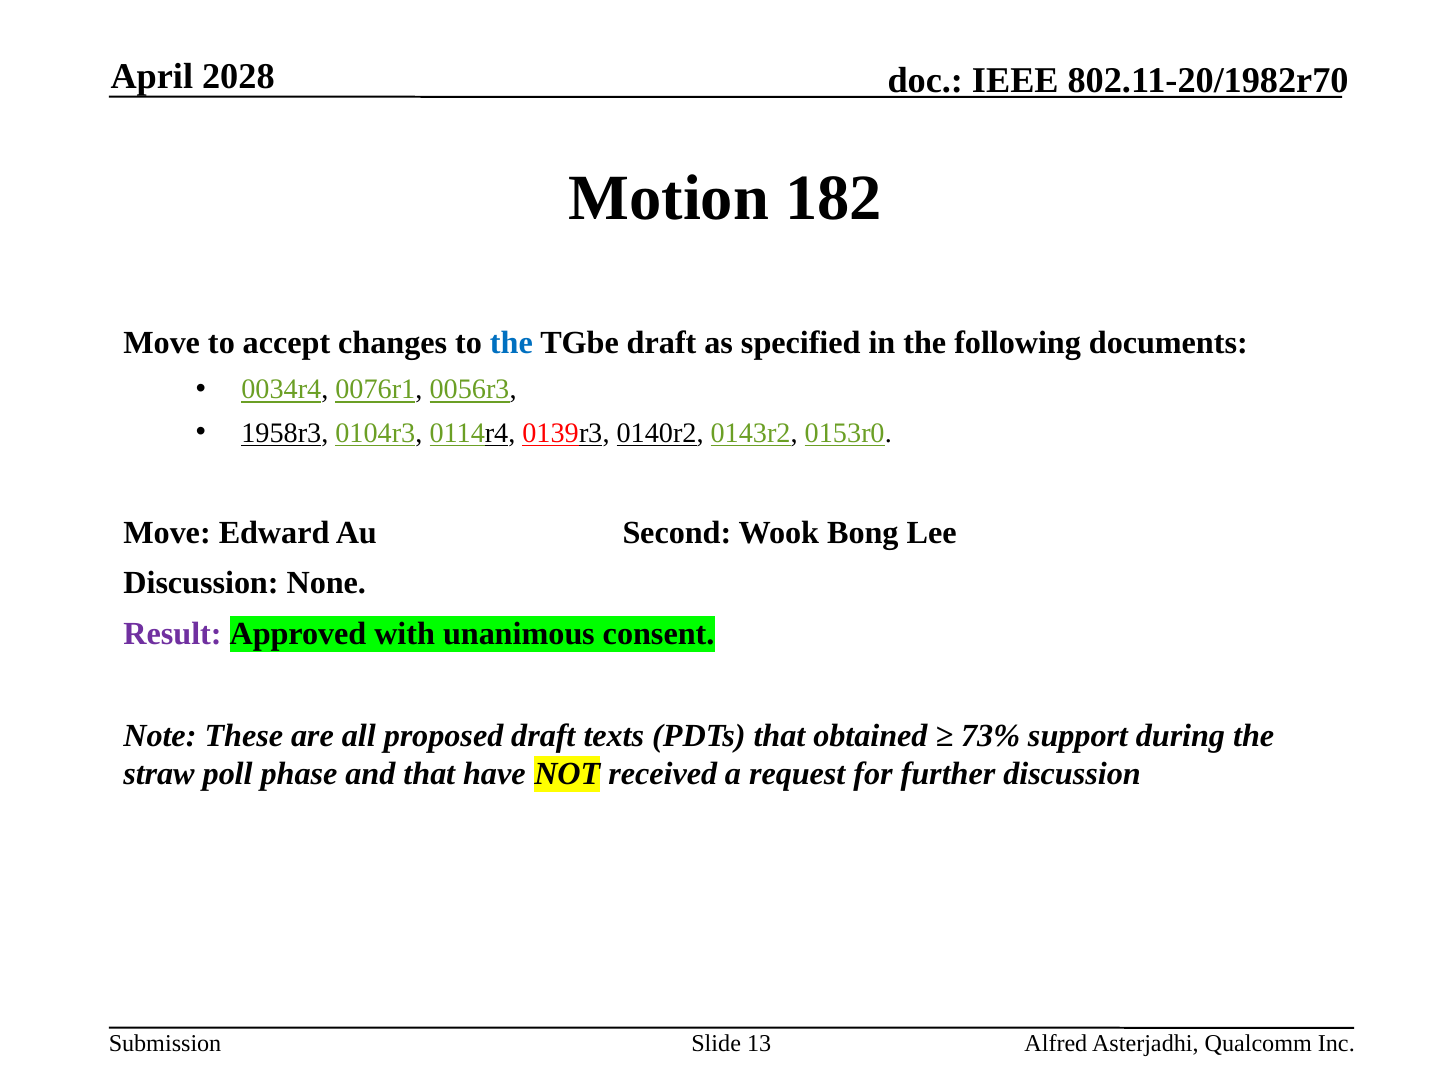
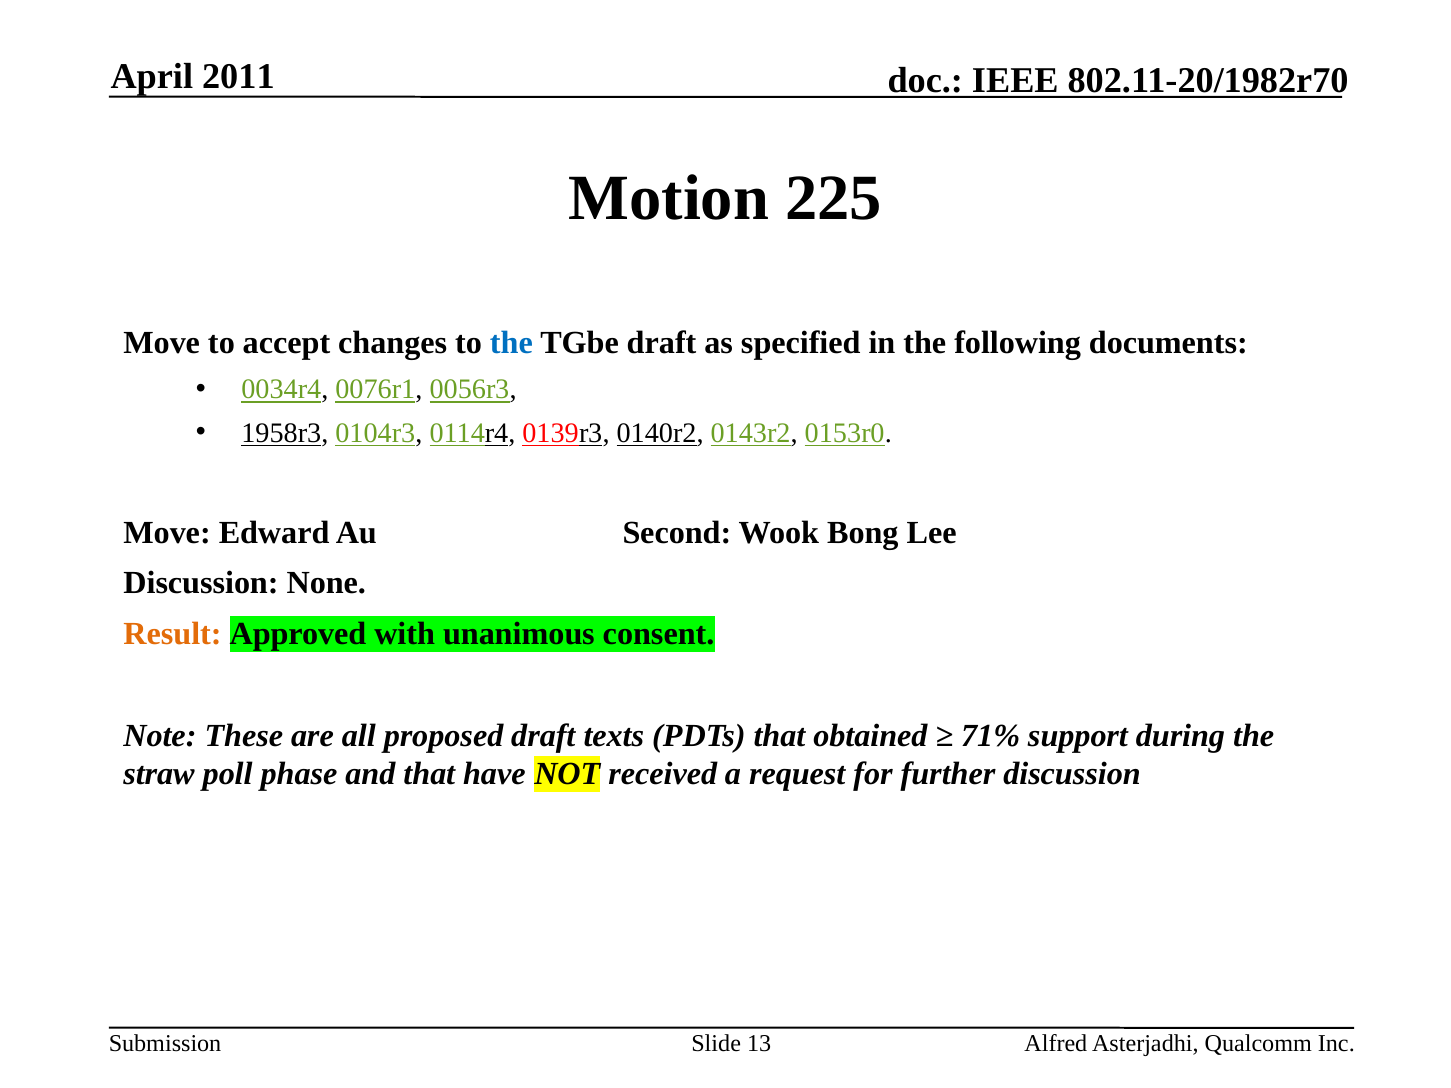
2028: 2028 -> 2011
182: 182 -> 225
Result colour: purple -> orange
73%: 73% -> 71%
